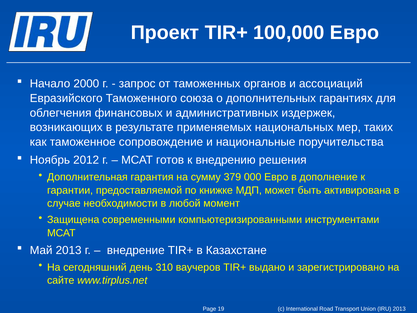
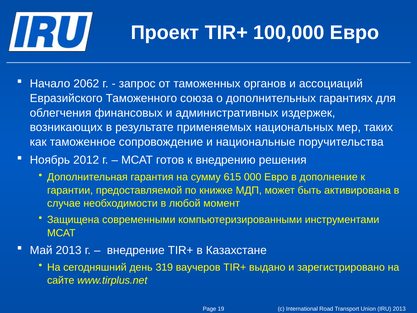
2000: 2000 -> 2062
379: 379 -> 615
310: 310 -> 319
